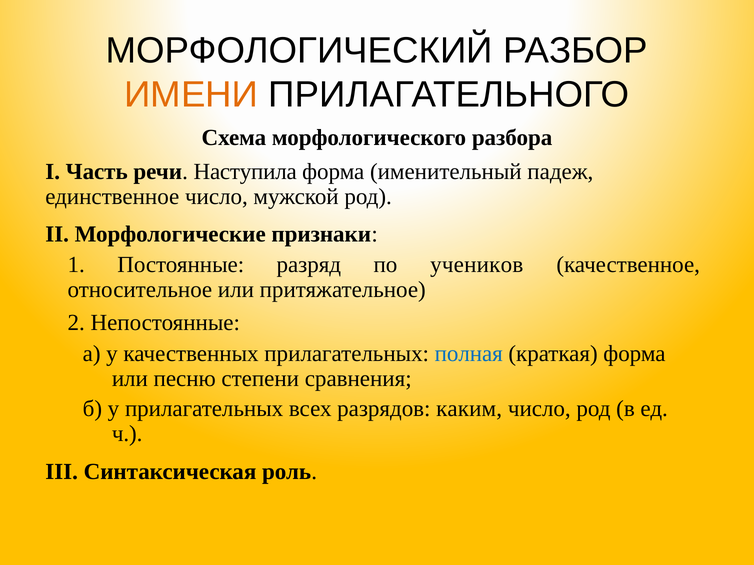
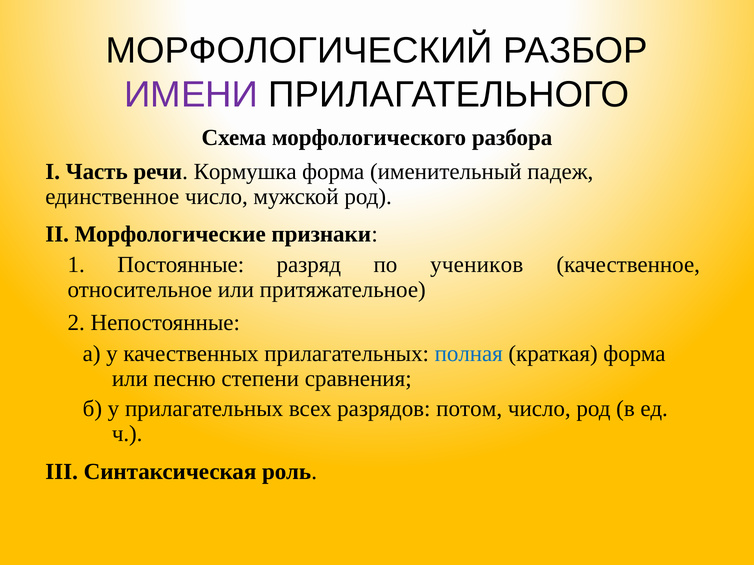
ИМЕНИ colour: orange -> purple
Наступила: Наступила -> Кормушка
каким: каким -> потом
